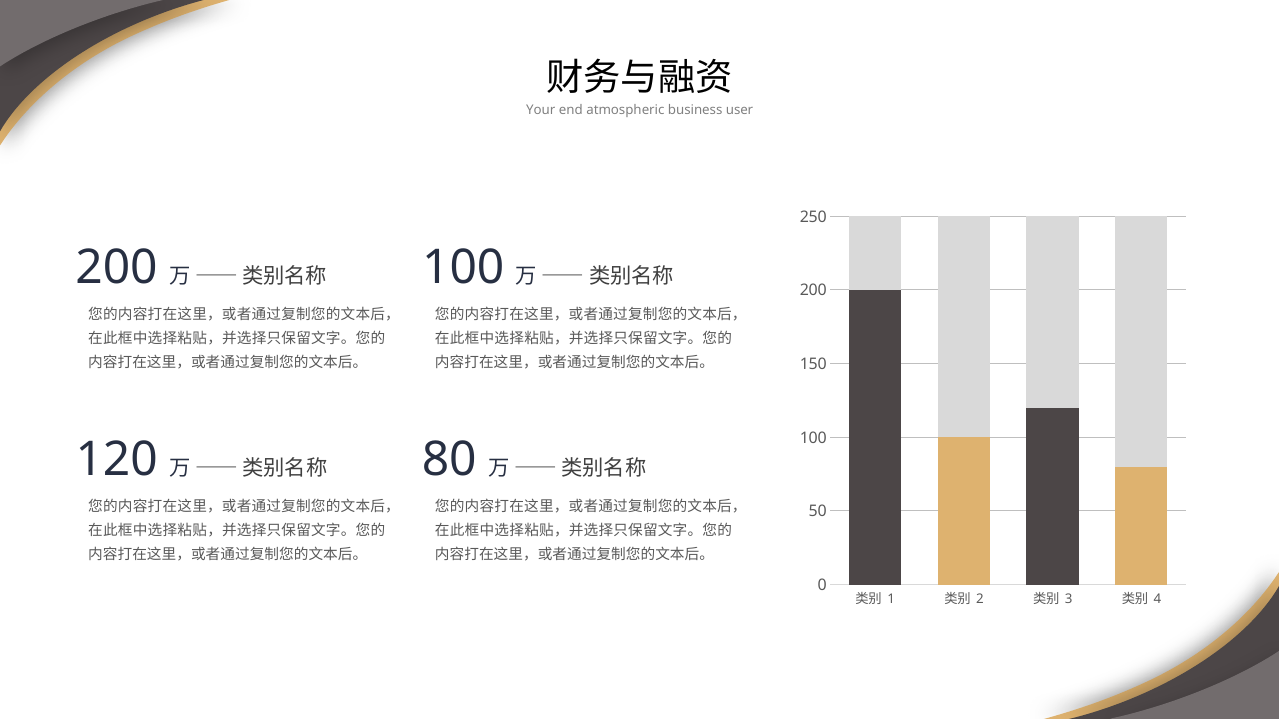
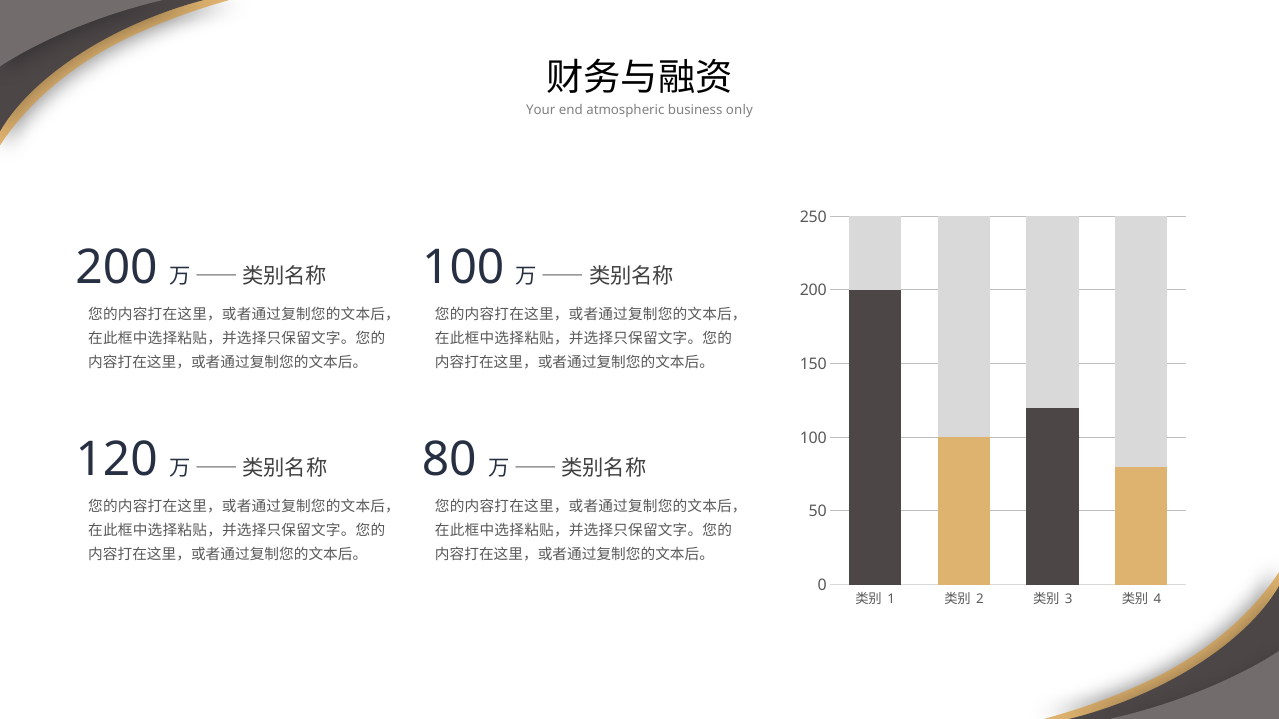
user: user -> only
